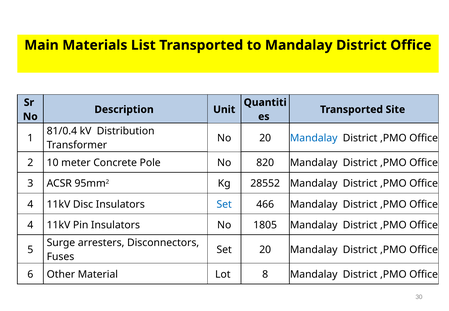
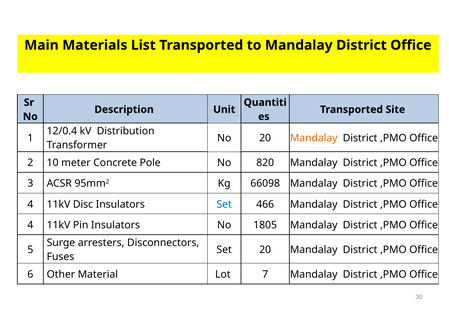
81/0.4: 81/0.4 -> 12/0.4
Mandalay at (314, 138) colour: blue -> orange
28552: 28552 -> 66098
8: 8 -> 7
